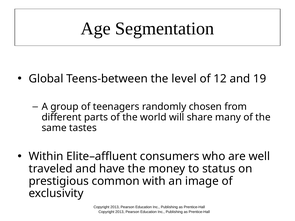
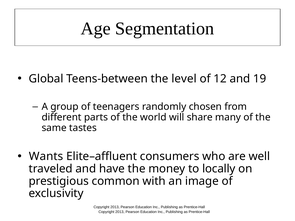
Within: Within -> Wants
status: status -> locally
